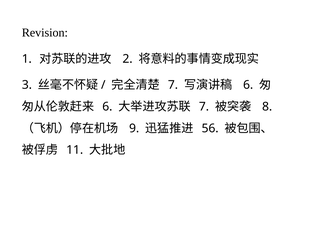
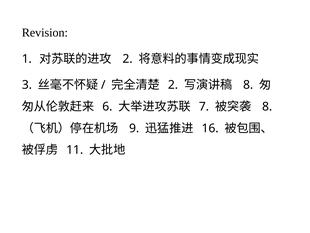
7 at (173, 85): 7 -> 2
6 at (248, 85): 6 -> 8
56: 56 -> 16
